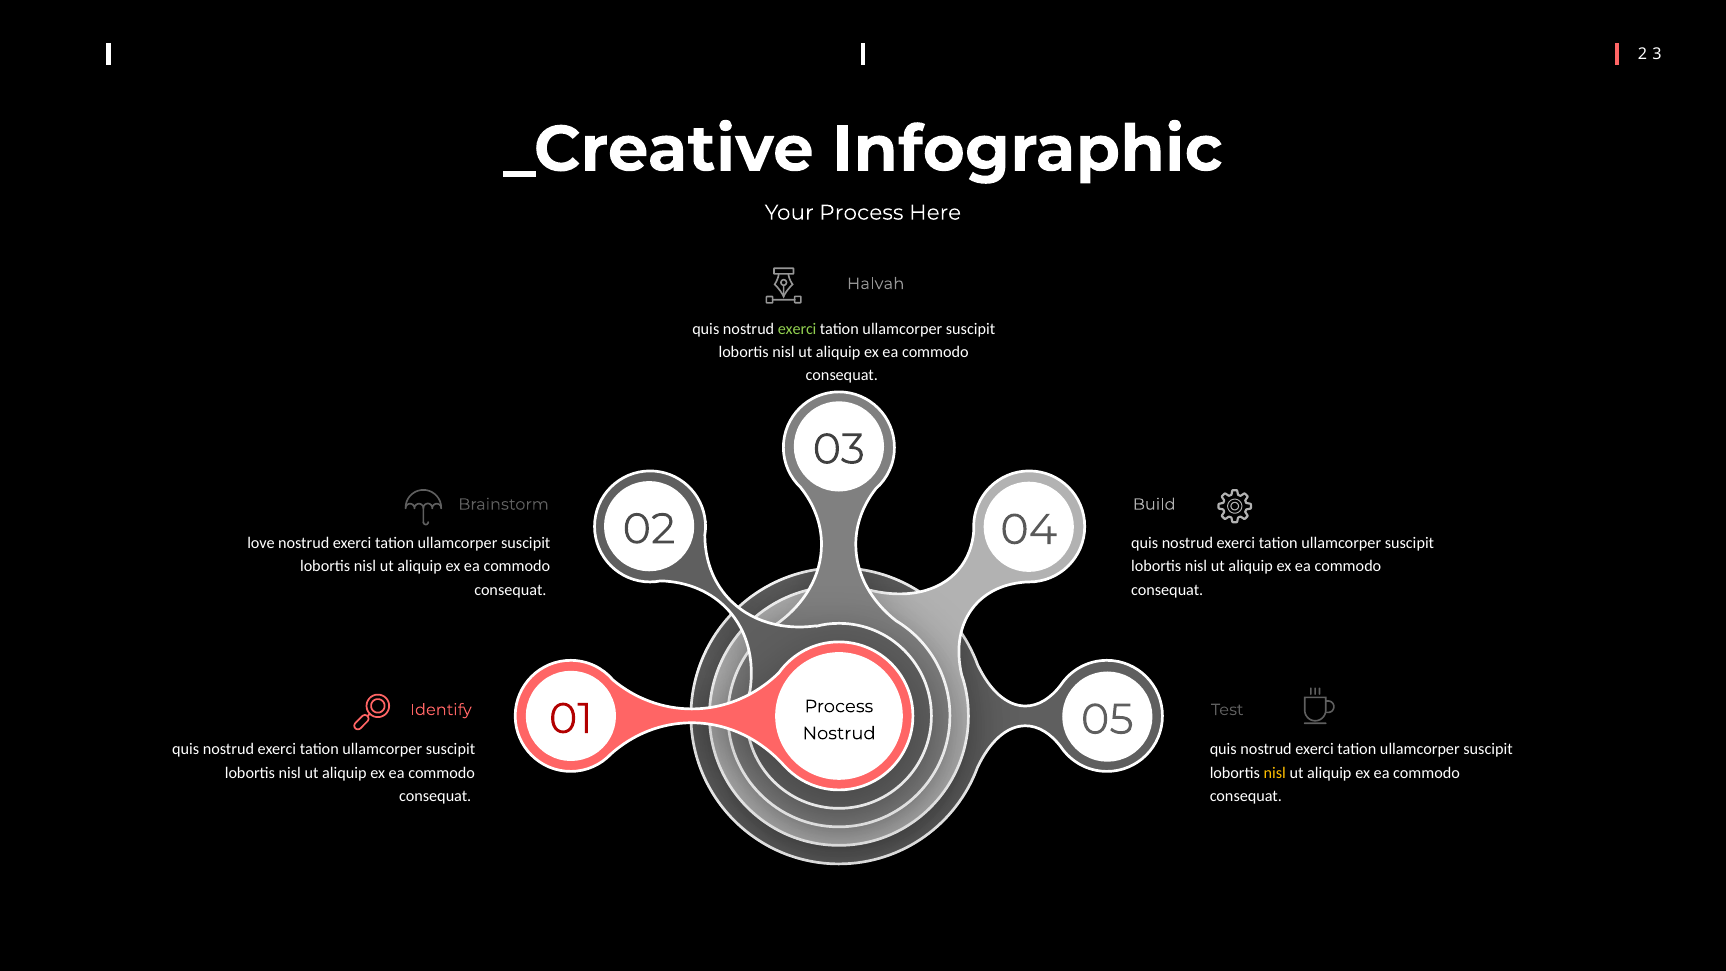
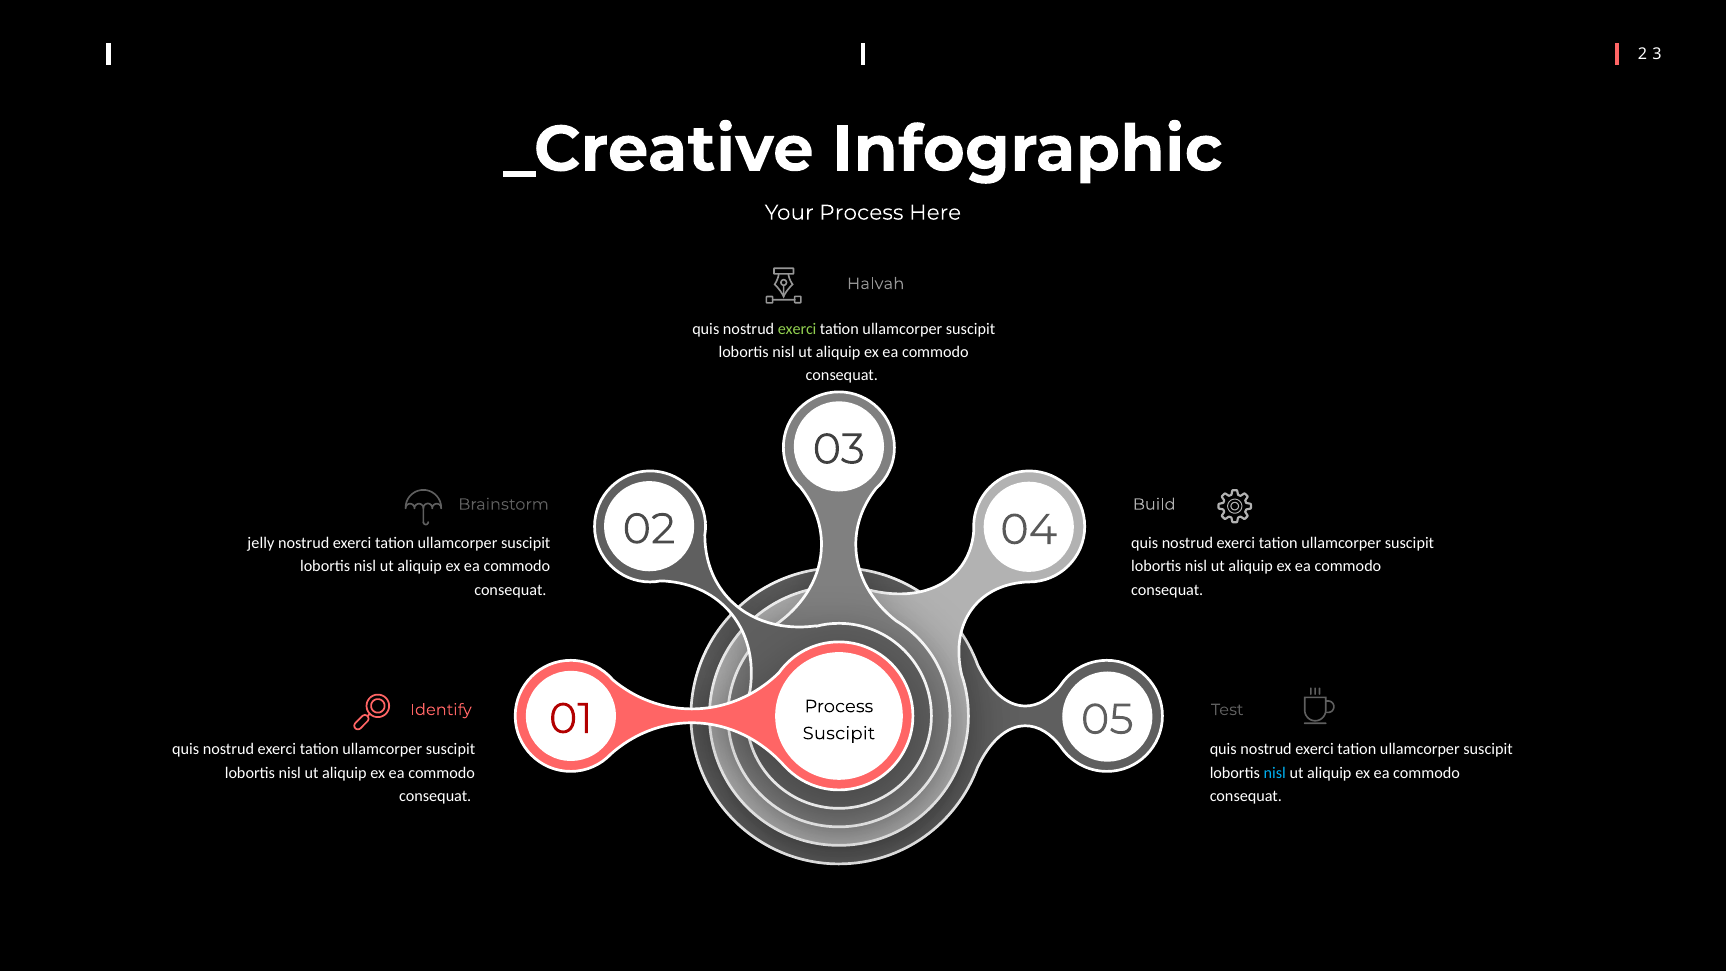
love: love -> jelly
Nostrud at (839, 733): Nostrud -> Suscipit
nisl at (1275, 773) colour: yellow -> light blue
